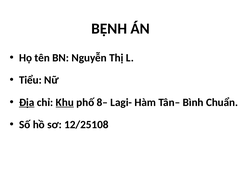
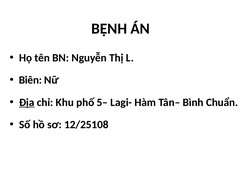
Tiểu: Tiểu -> Biên
Khu underline: present -> none
8–: 8– -> 5–
